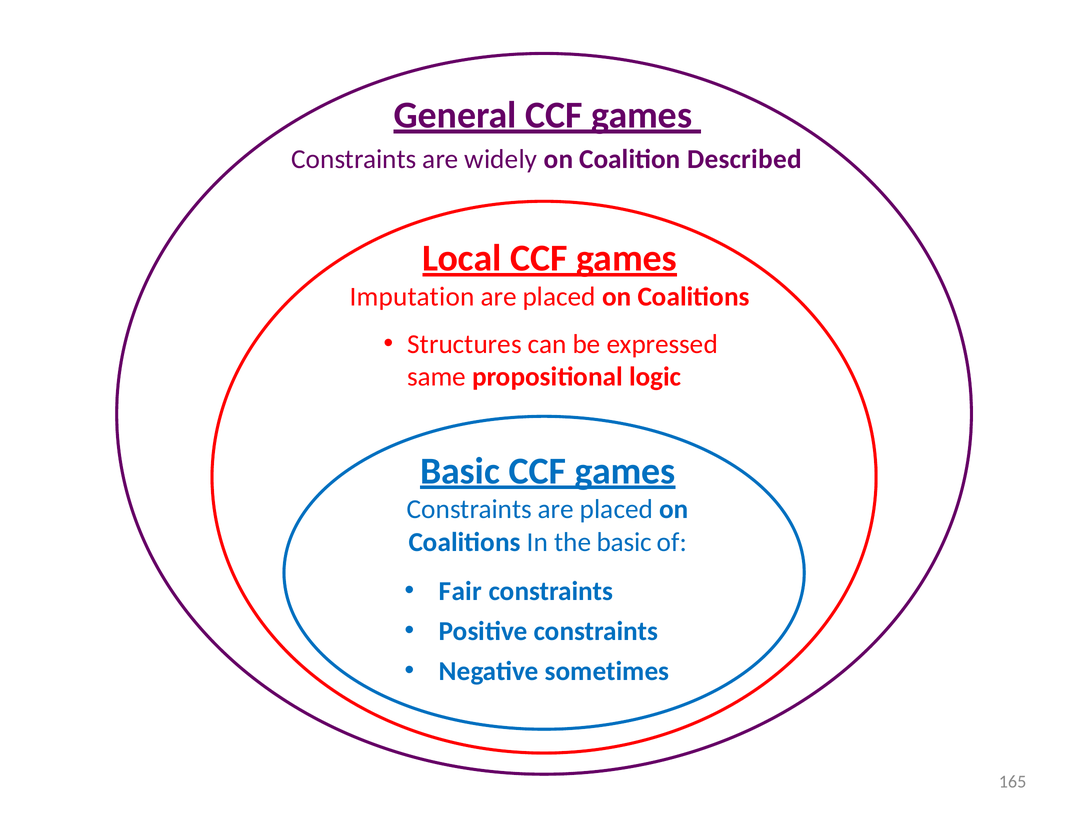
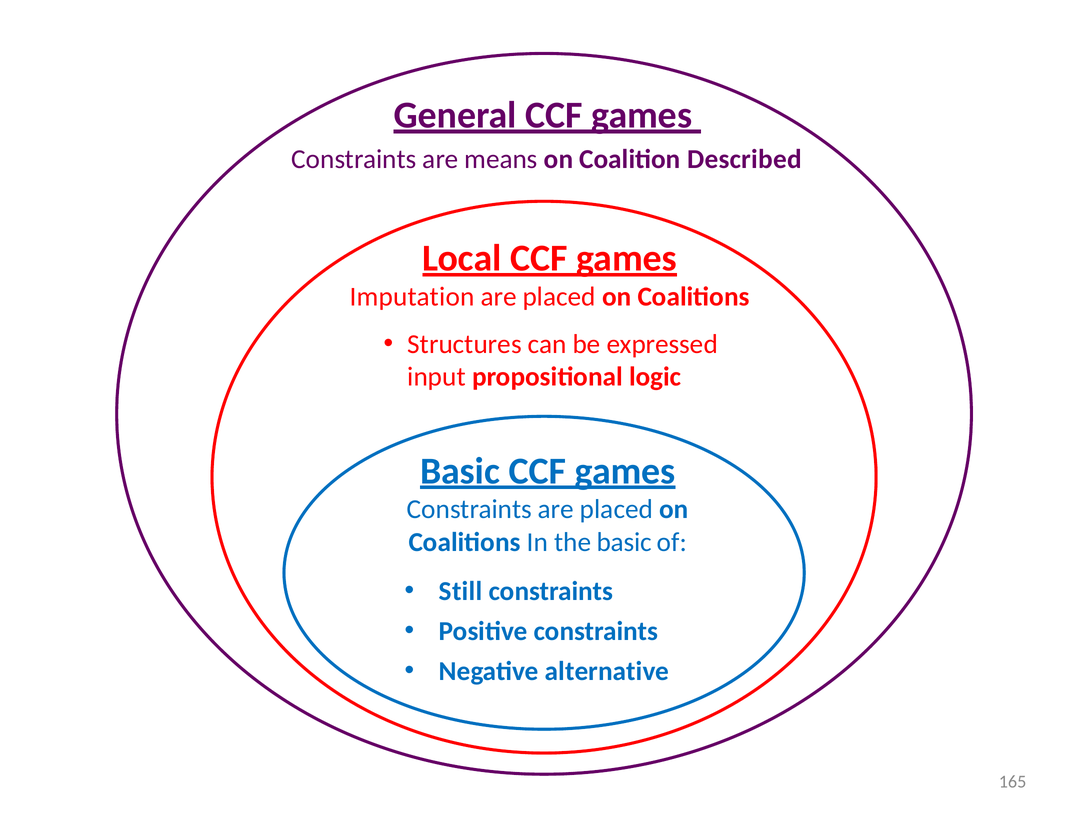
widely: widely -> means
same: same -> input
Fair: Fair -> Still
sometimes: sometimes -> alternative
